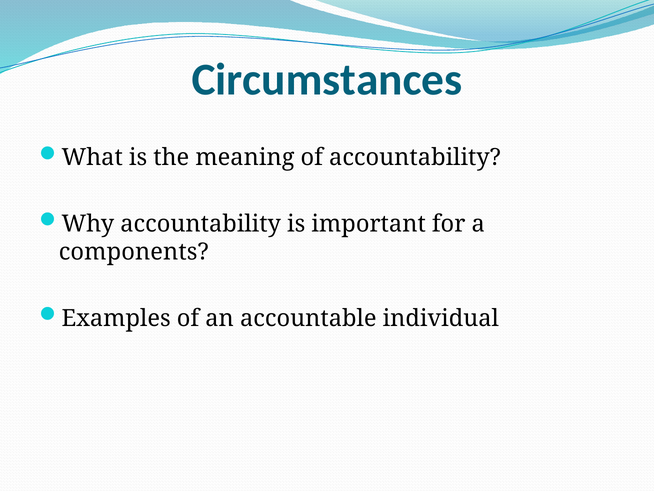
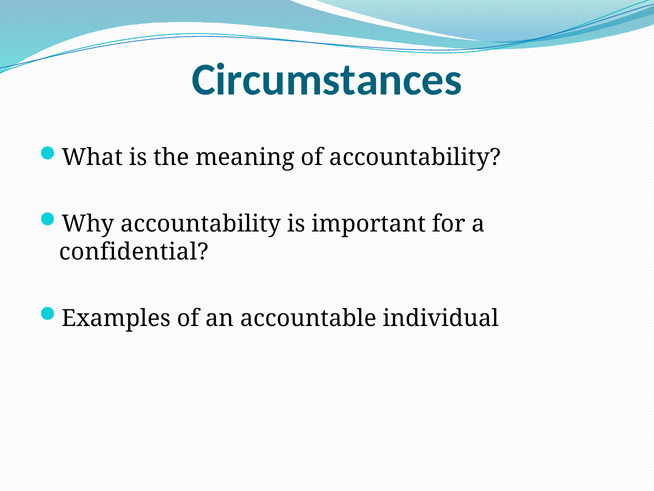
components: components -> confidential
